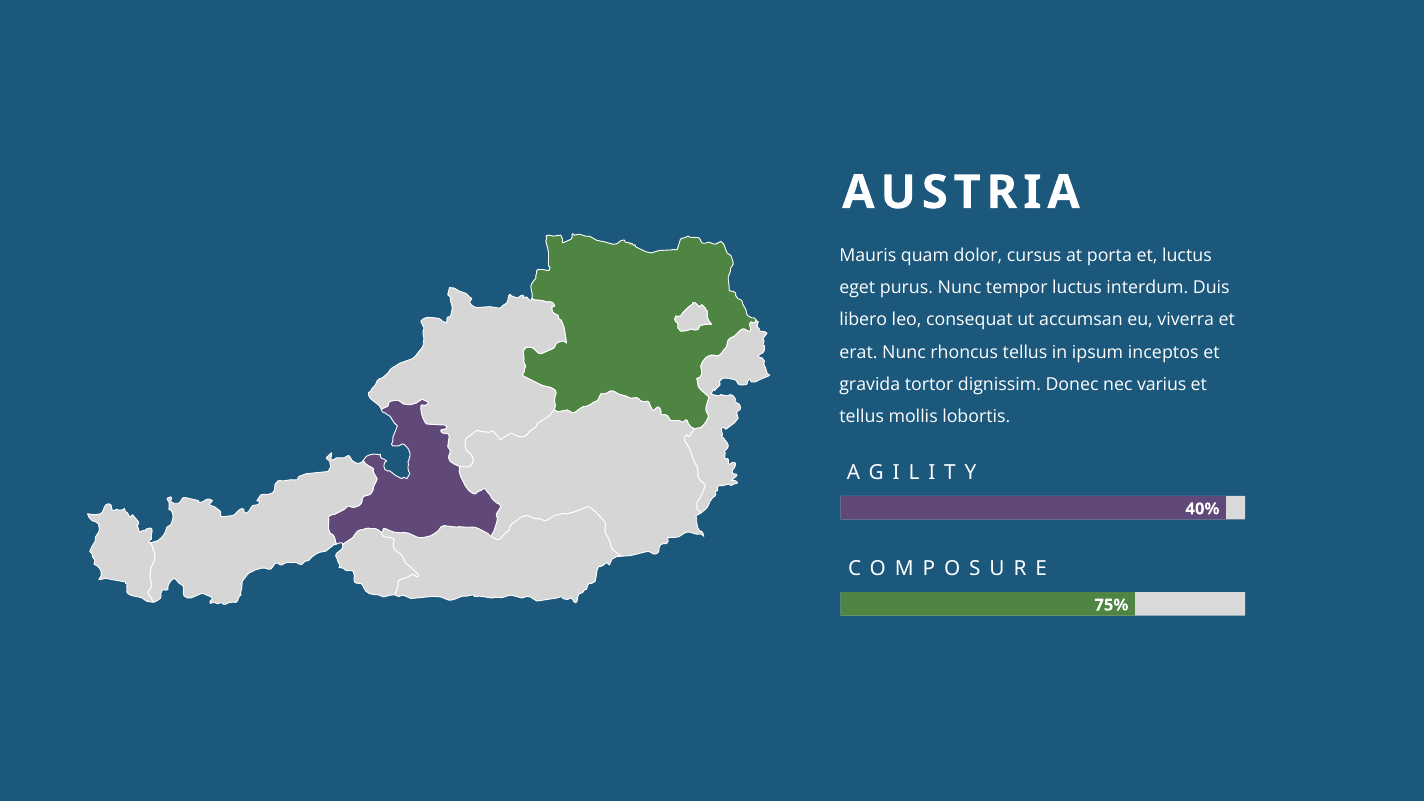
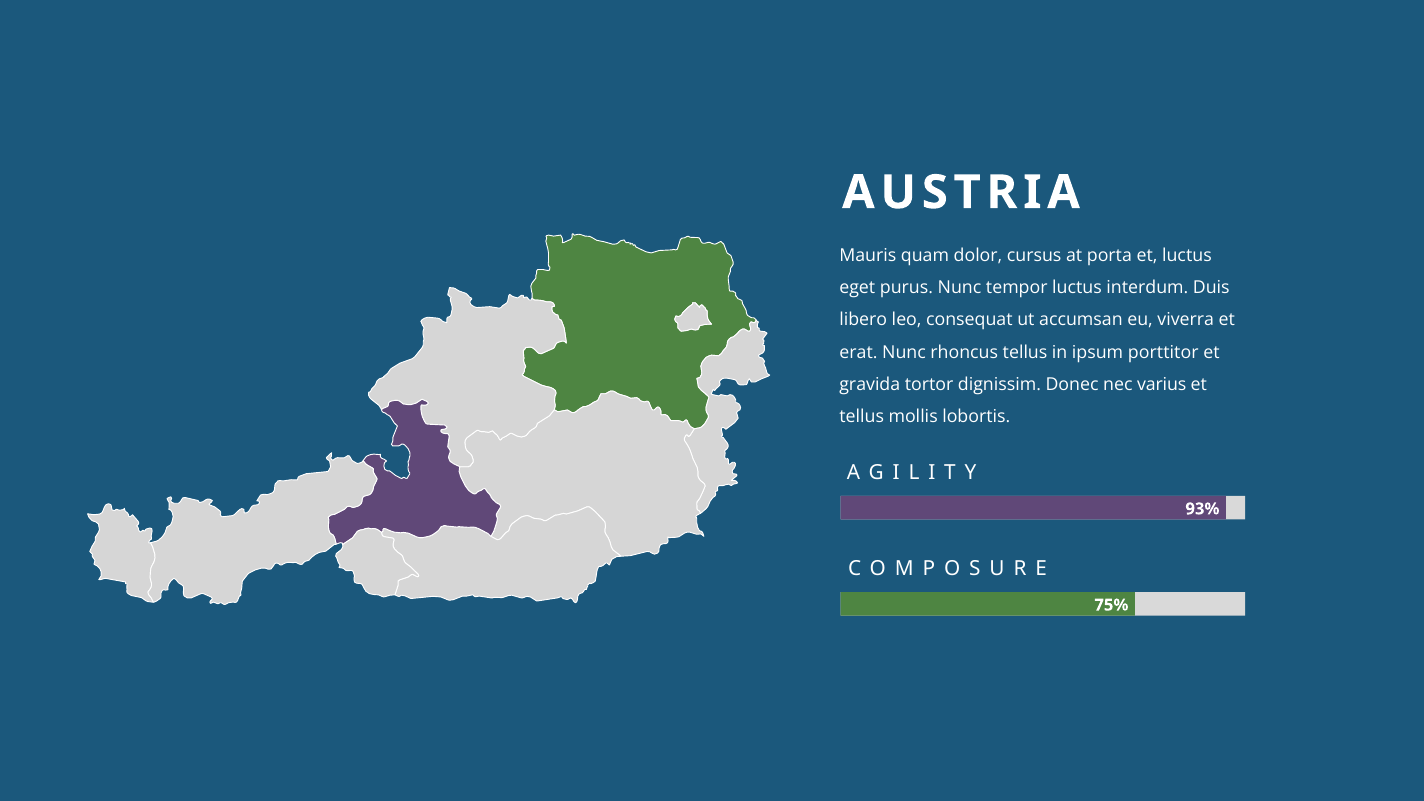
inceptos: inceptos -> porttitor
40%: 40% -> 93%
